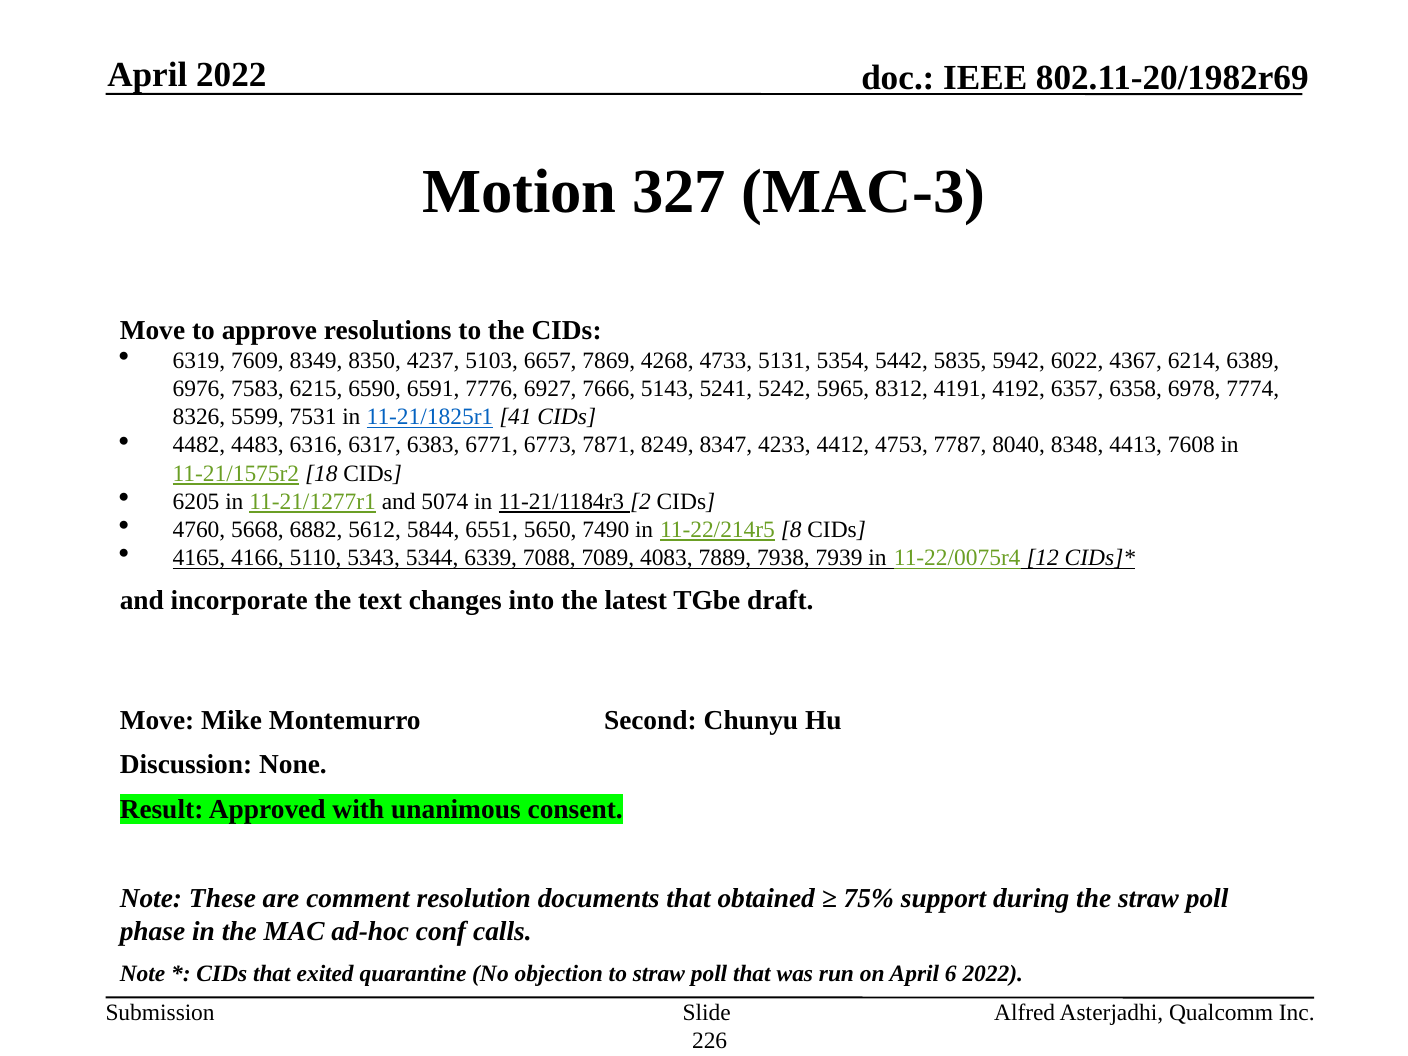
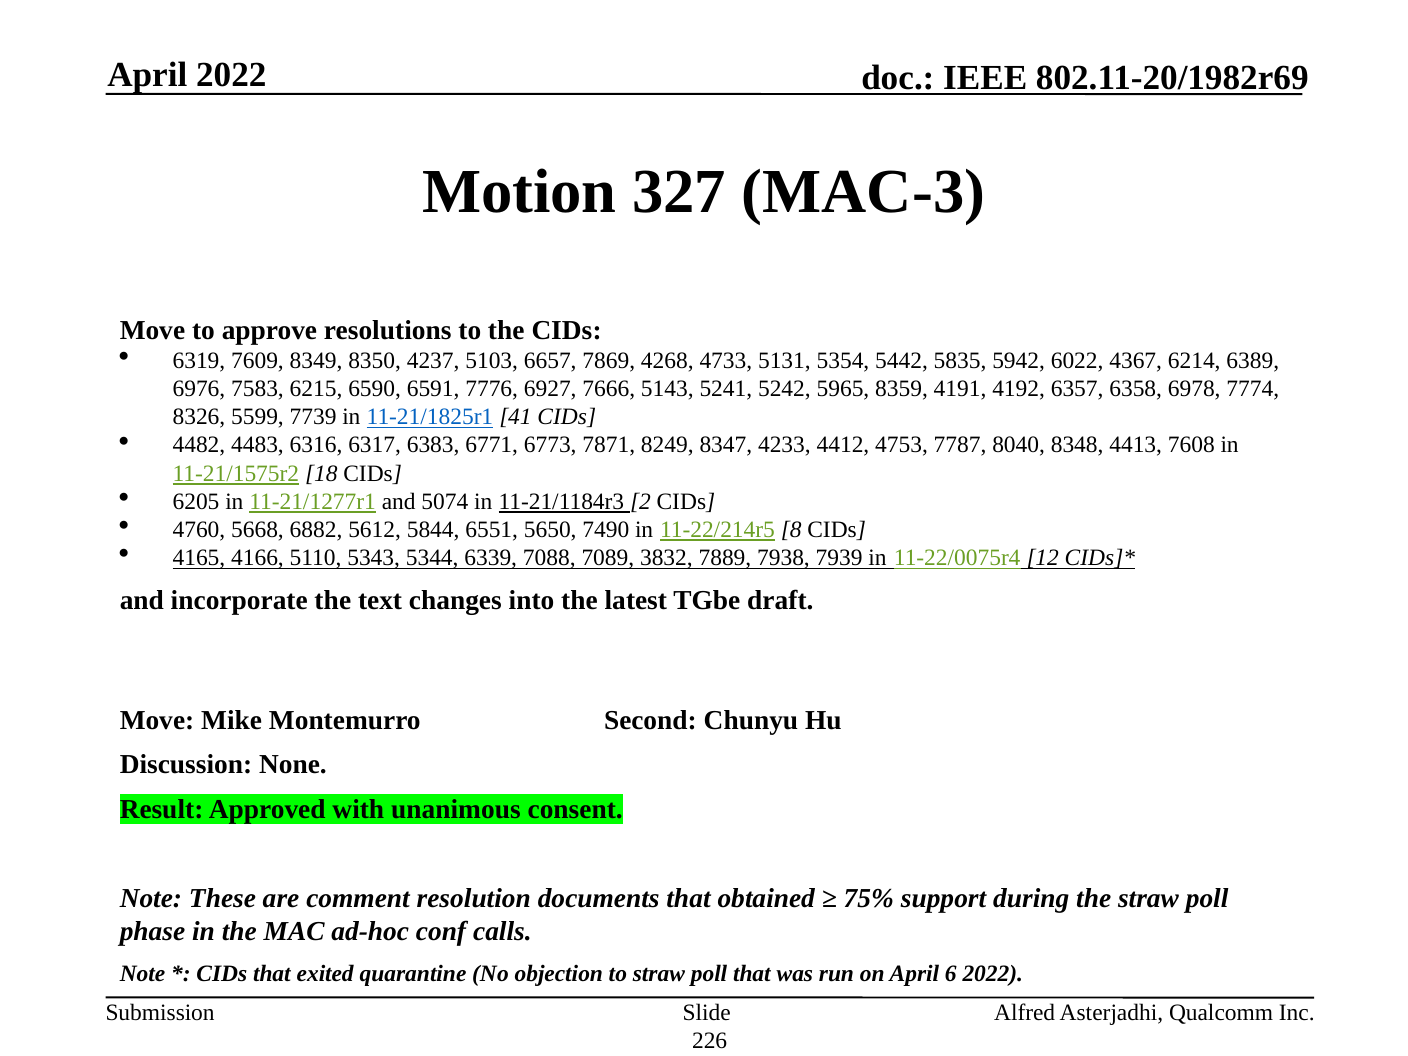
8312: 8312 -> 8359
7531: 7531 -> 7739
4083: 4083 -> 3832
